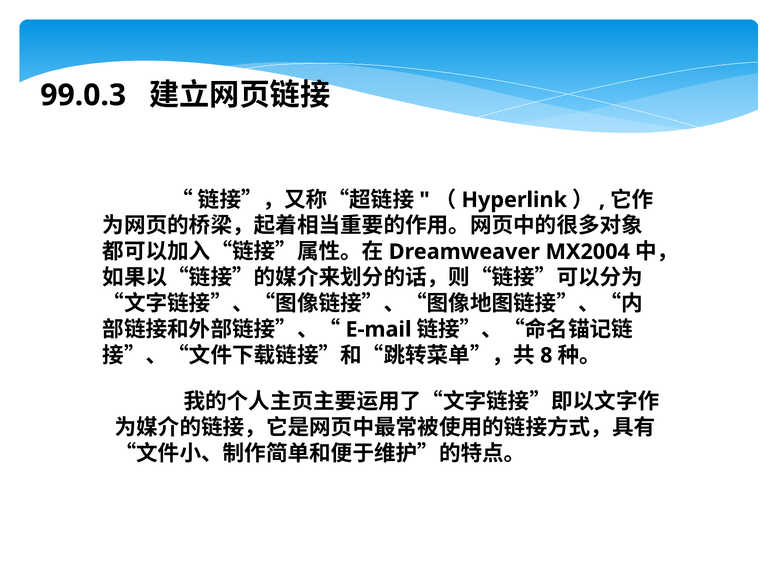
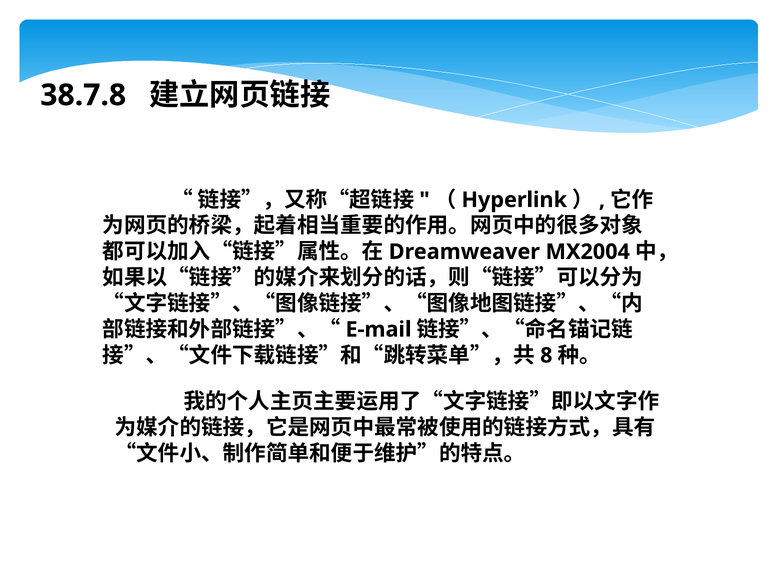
99.0.3: 99.0.3 -> 38.7.8
